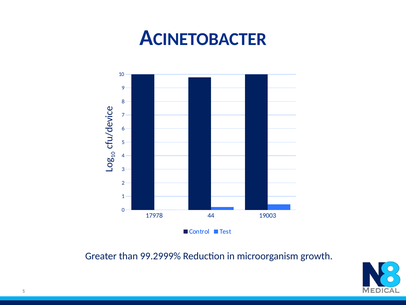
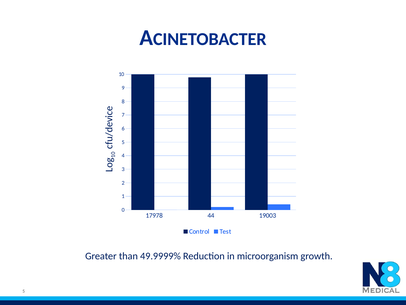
99.2999%: 99.2999% -> 49.9999%
